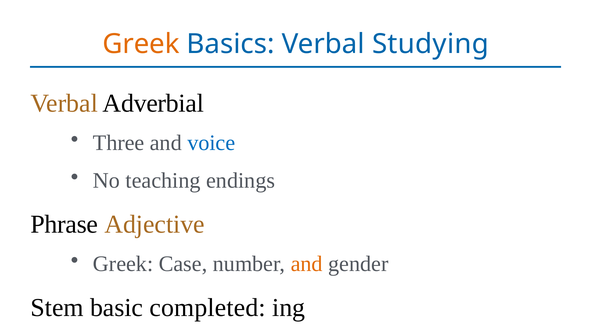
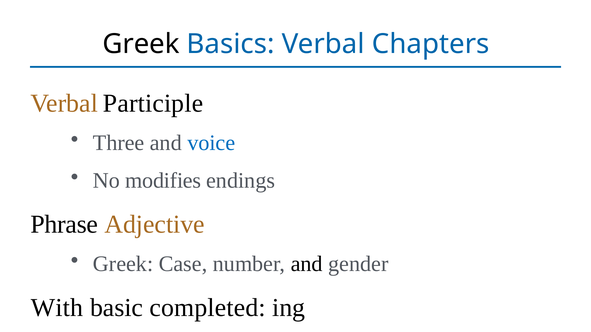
Greek at (141, 44) colour: orange -> black
Studying: Studying -> Chapters
Adverbial: Adverbial -> Participle
teaching: teaching -> modifies
and at (307, 264) colour: orange -> black
Stem: Stem -> With
